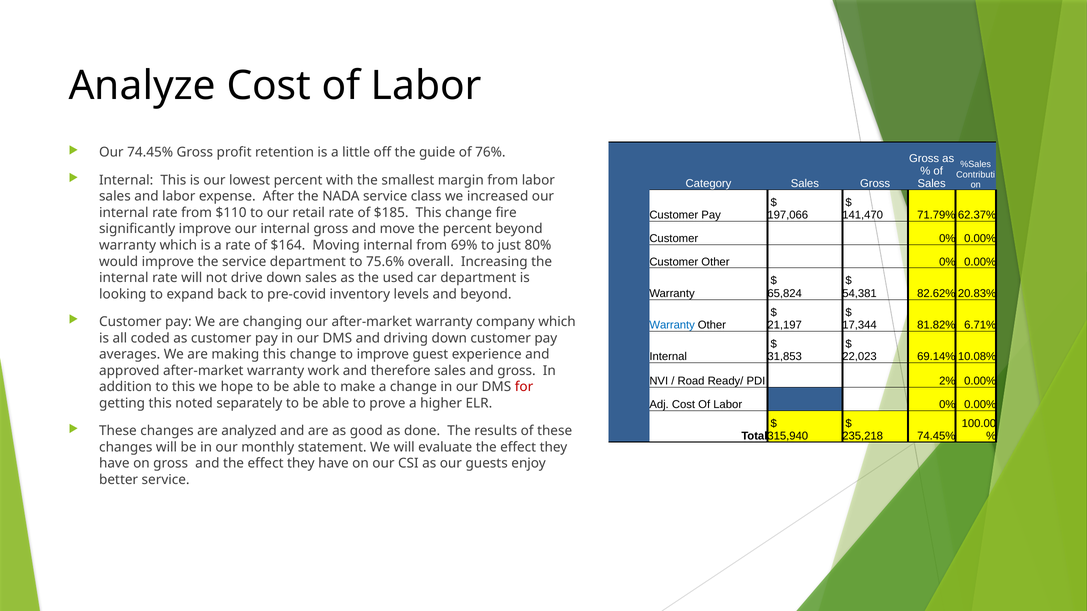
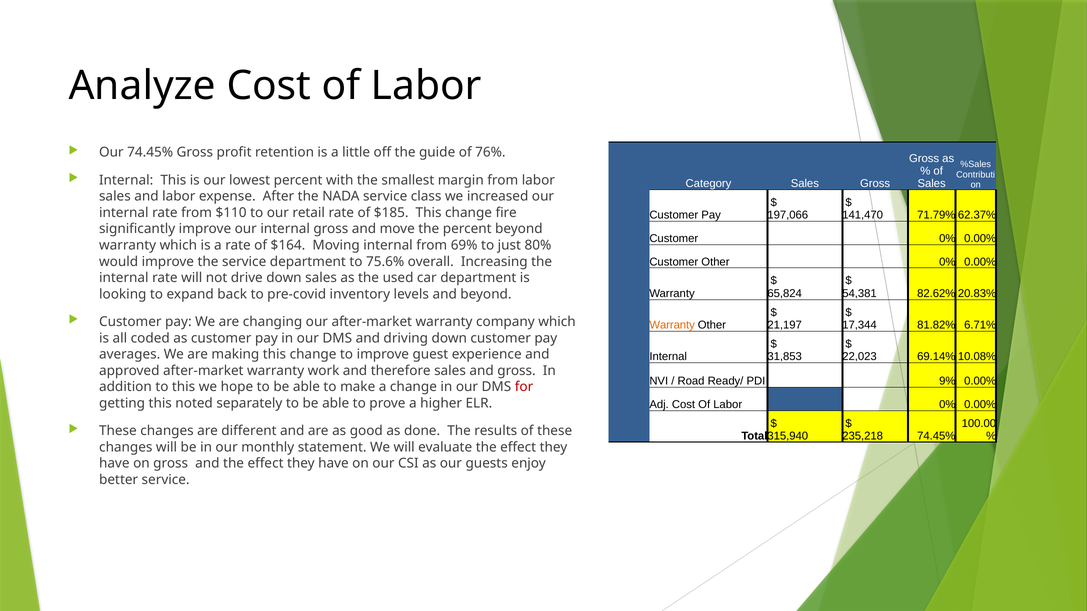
Warranty at (672, 325) colour: blue -> orange
2%: 2% -> 9%
analyzed: analyzed -> different
